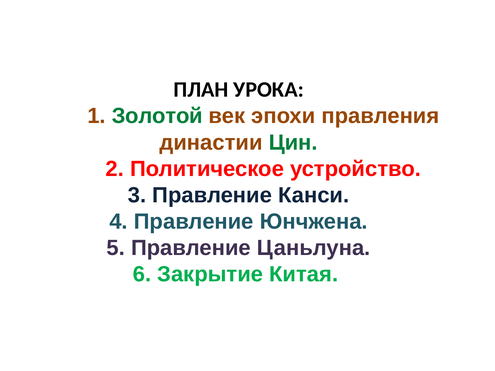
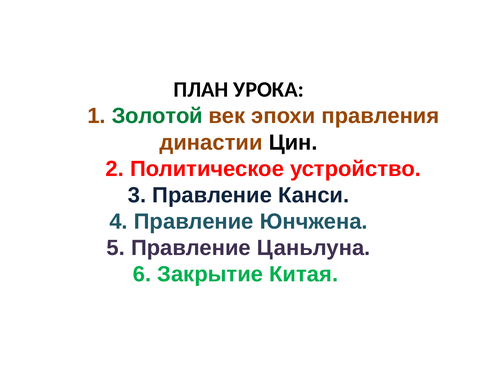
Цин colour: green -> black
